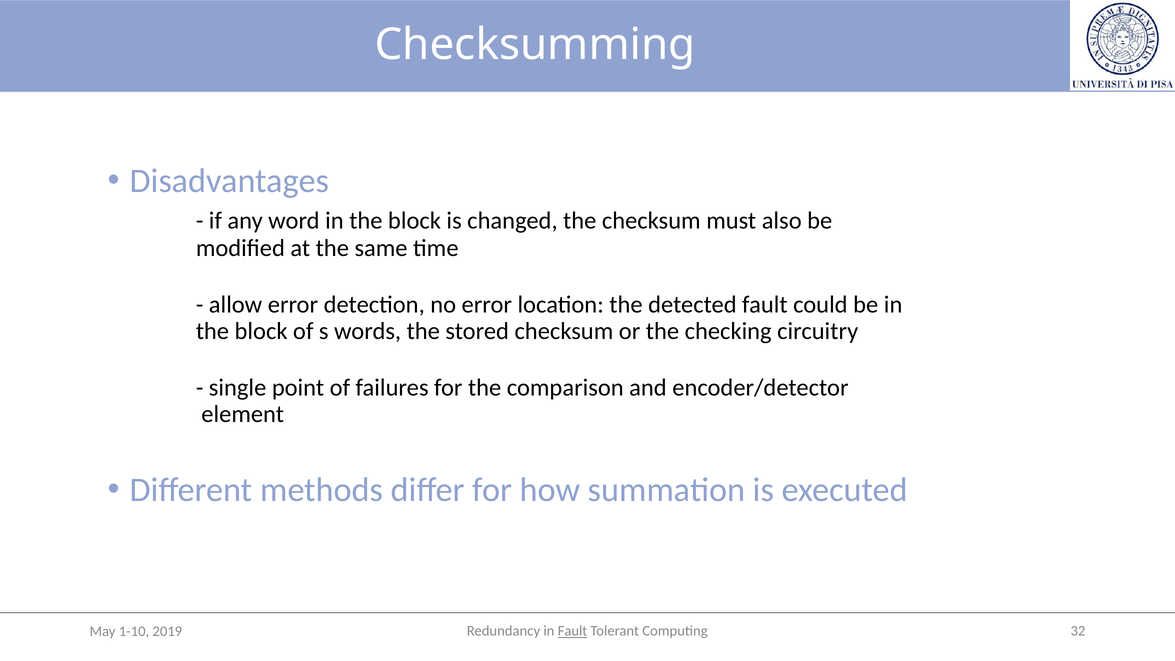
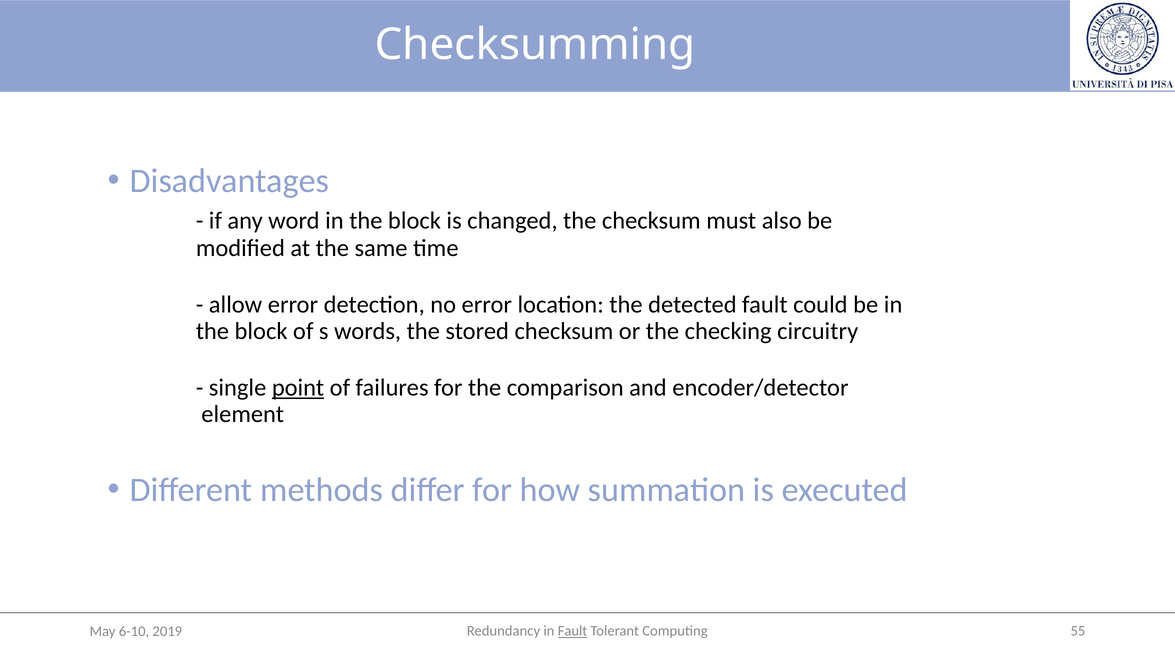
point underline: none -> present
32: 32 -> 55
1-10: 1-10 -> 6-10
